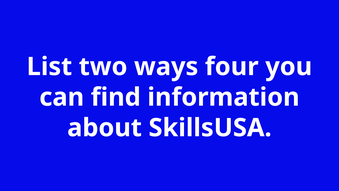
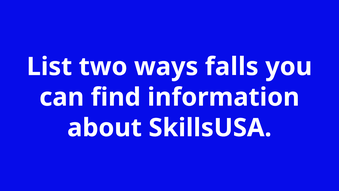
four: four -> falls
